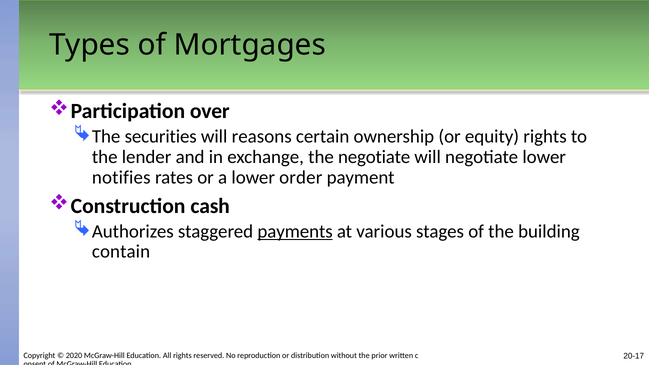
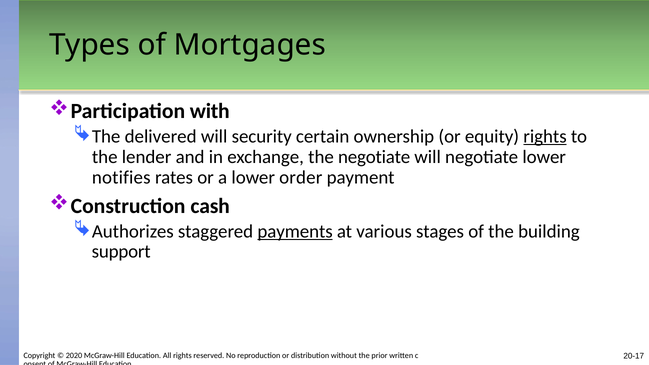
over: over -> with
securities: securities -> delivered
reasons: reasons -> security
rights at (545, 136) underline: none -> present
contain: contain -> support
